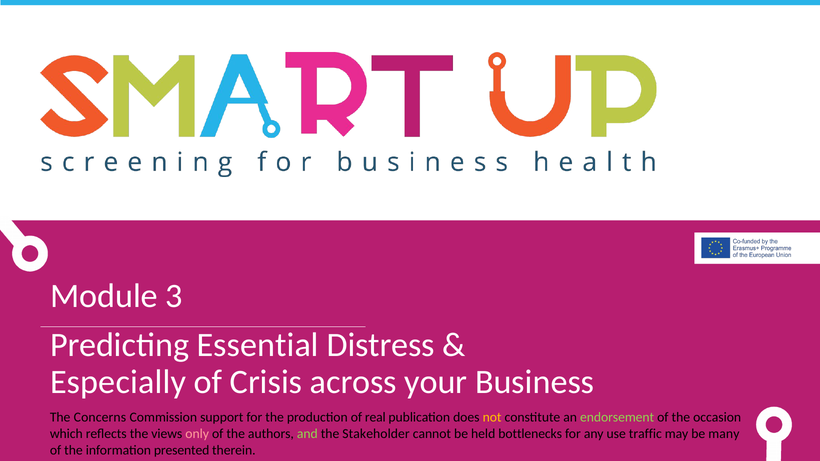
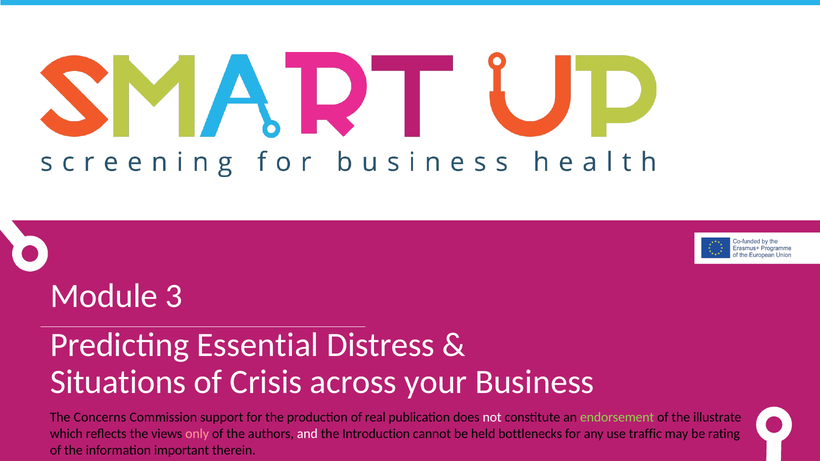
Especially: Especially -> Situations
not colour: yellow -> white
occasion: occasion -> illustrate
and colour: light green -> white
Stakeholder: Stakeholder -> Introduction
many: many -> rating
presented: presented -> important
